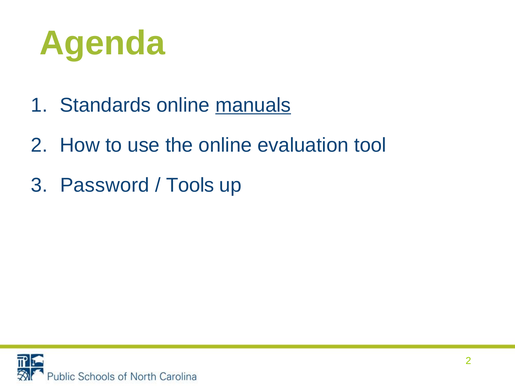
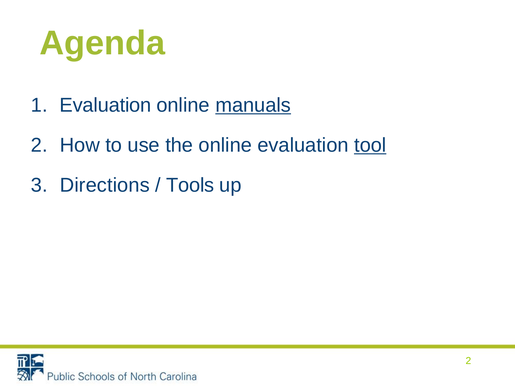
Standards at (105, 105): Standards -> Evaluation
tool underline: none -> present
Password: Password -> Directions
